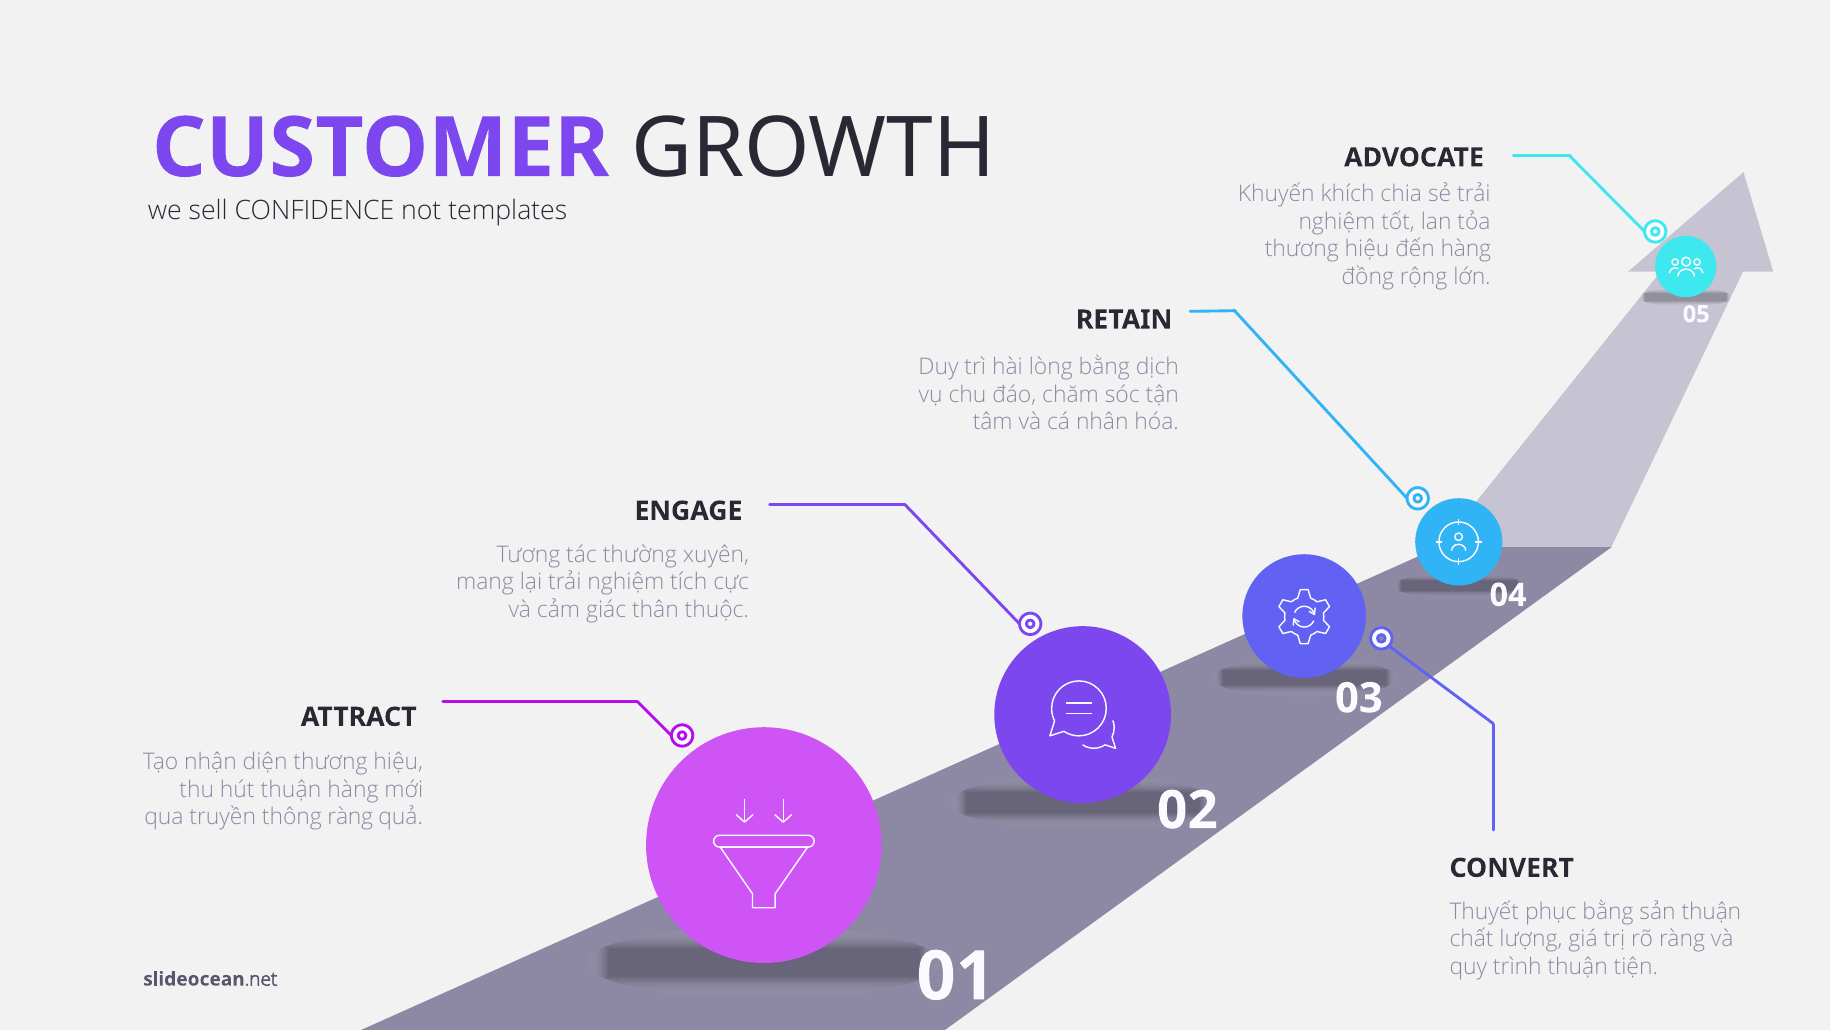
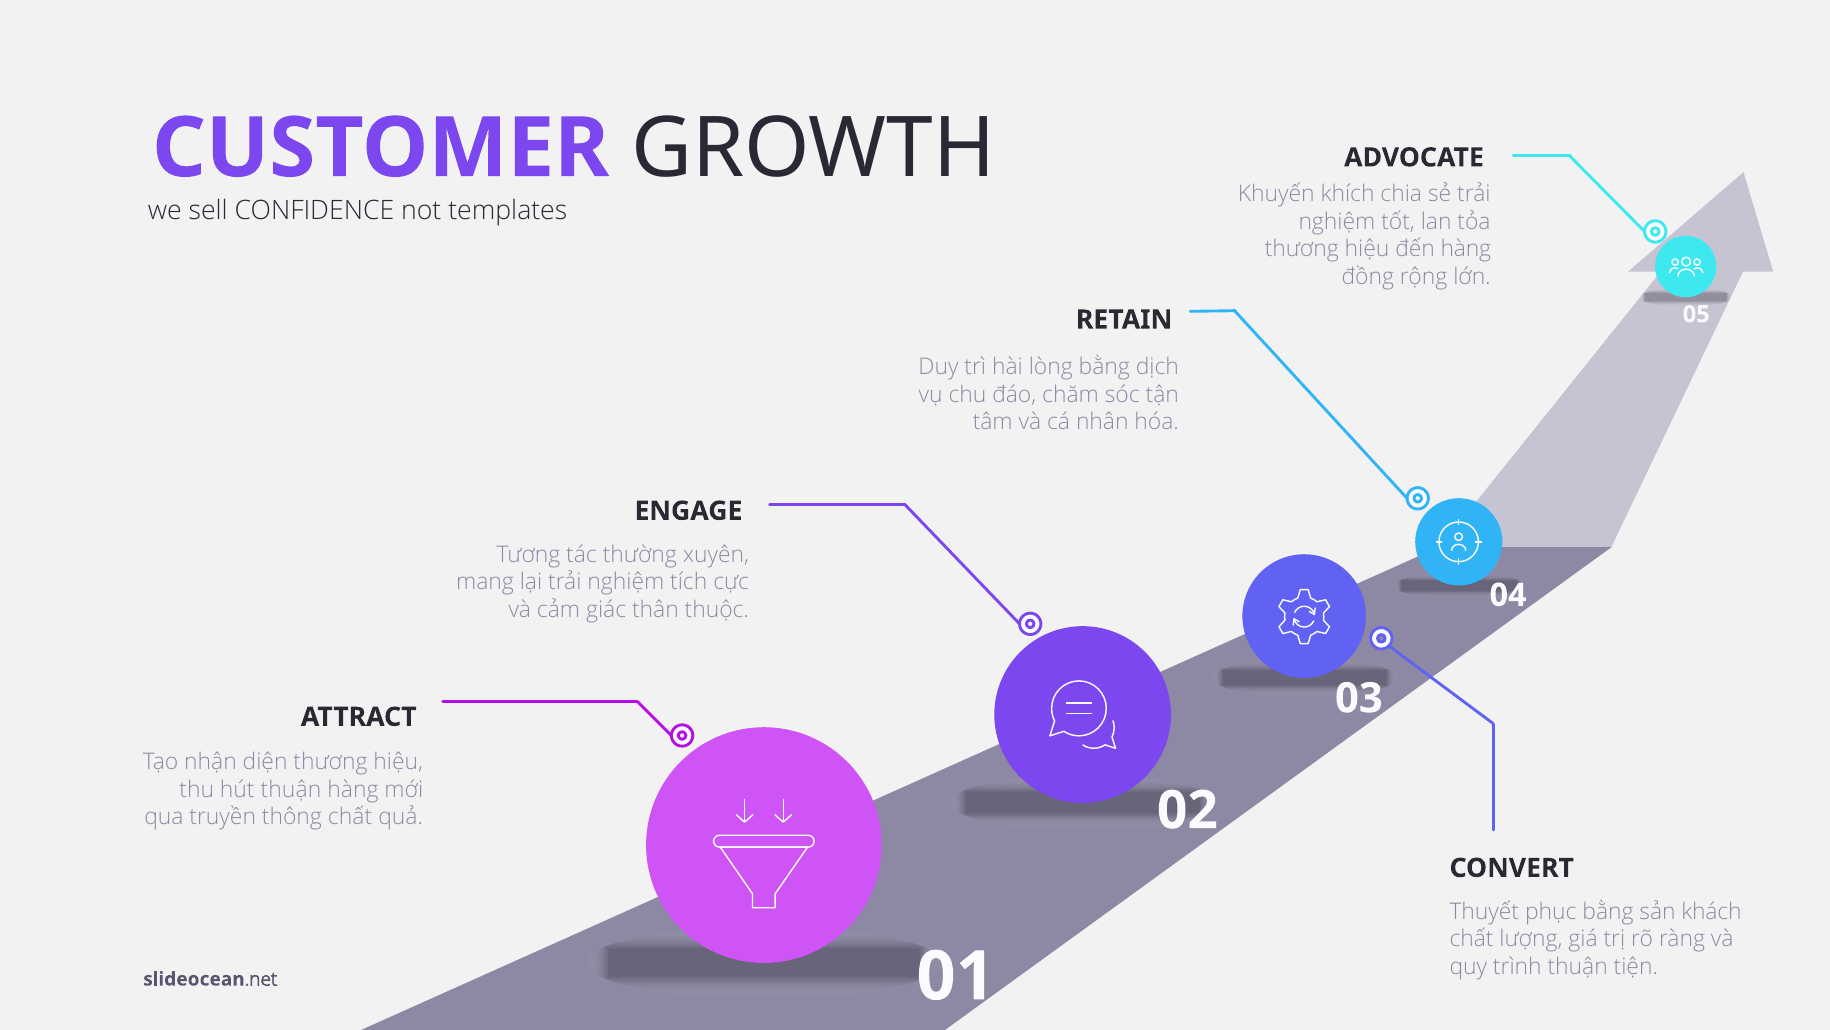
thông ràng: ràng -> chất
sản thuận: thuận -> khách
